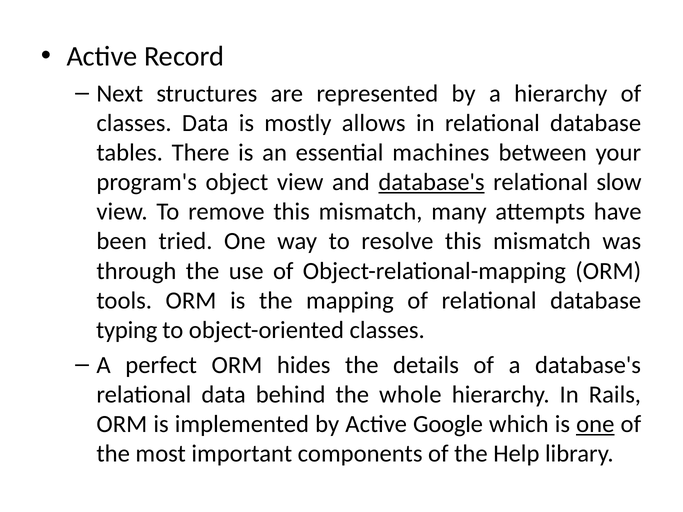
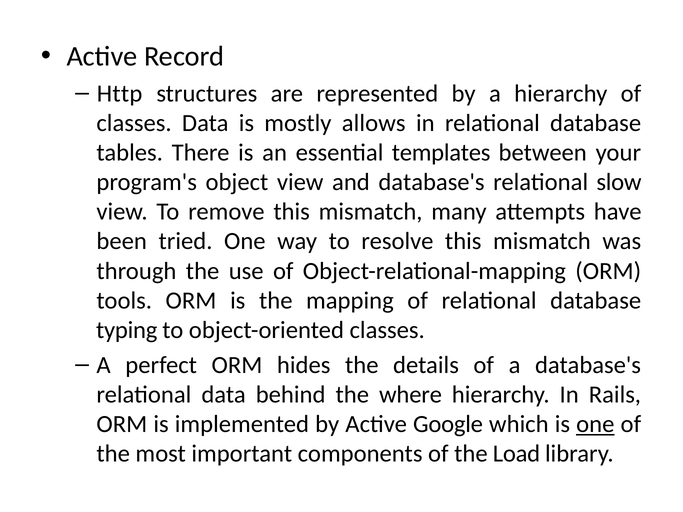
Next: Next -> Http
machines: machines -> templates
database's at (432, 182) underline: present -> none
whole: whole -> where
Help: Help -> Load
